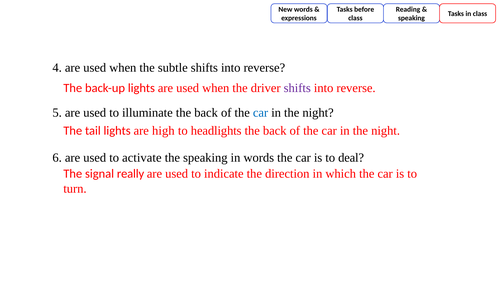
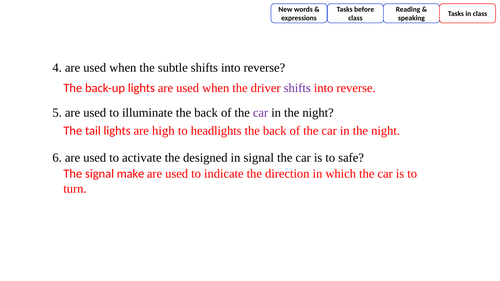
car at (261, 113) colour: blue -> purple
the speaking: speaking -> designed
in words: words -> signal
deal: deal -> safe
really: really -> make
